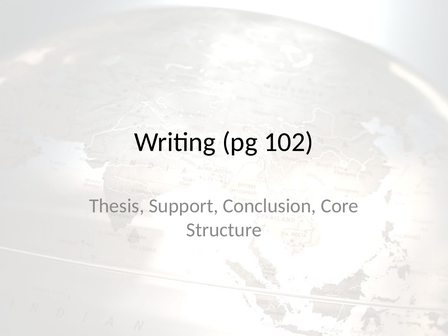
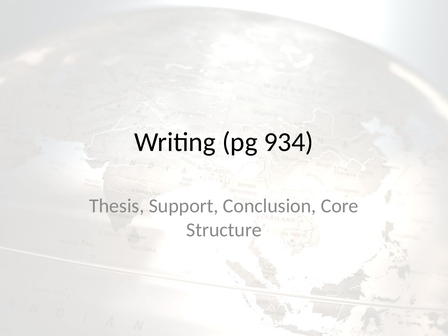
102: 102 -> 934
